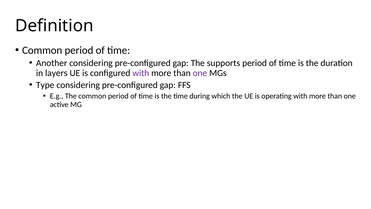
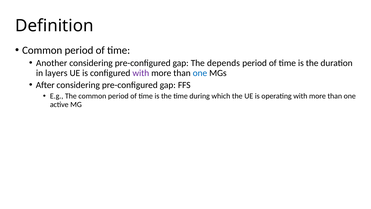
supports: supports -> depends
one at (200, 73) colour: purple -> blue
Type: Type -> After
